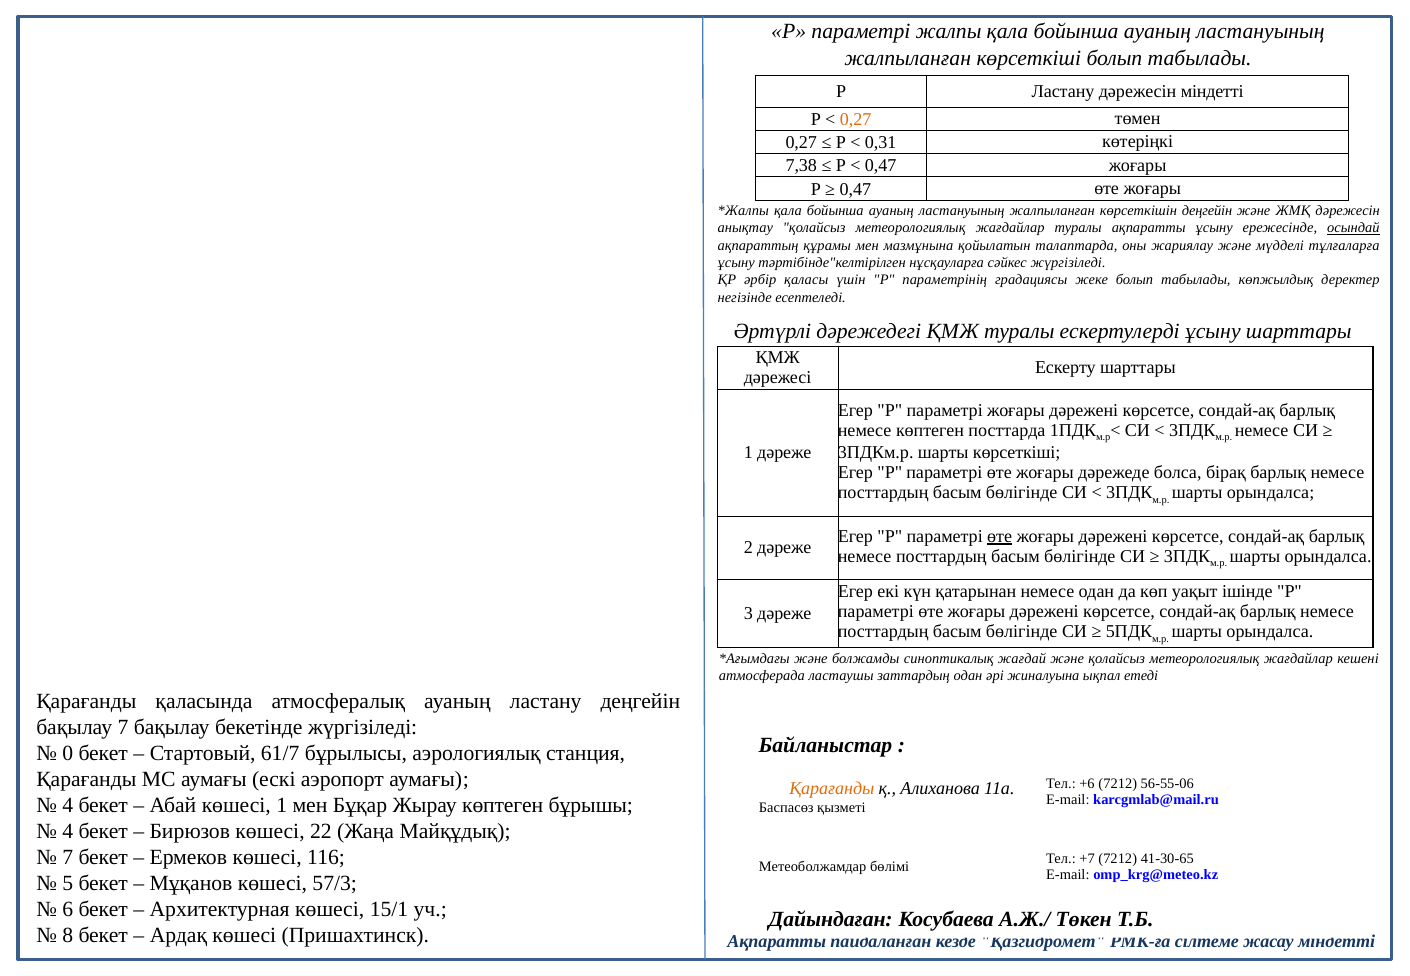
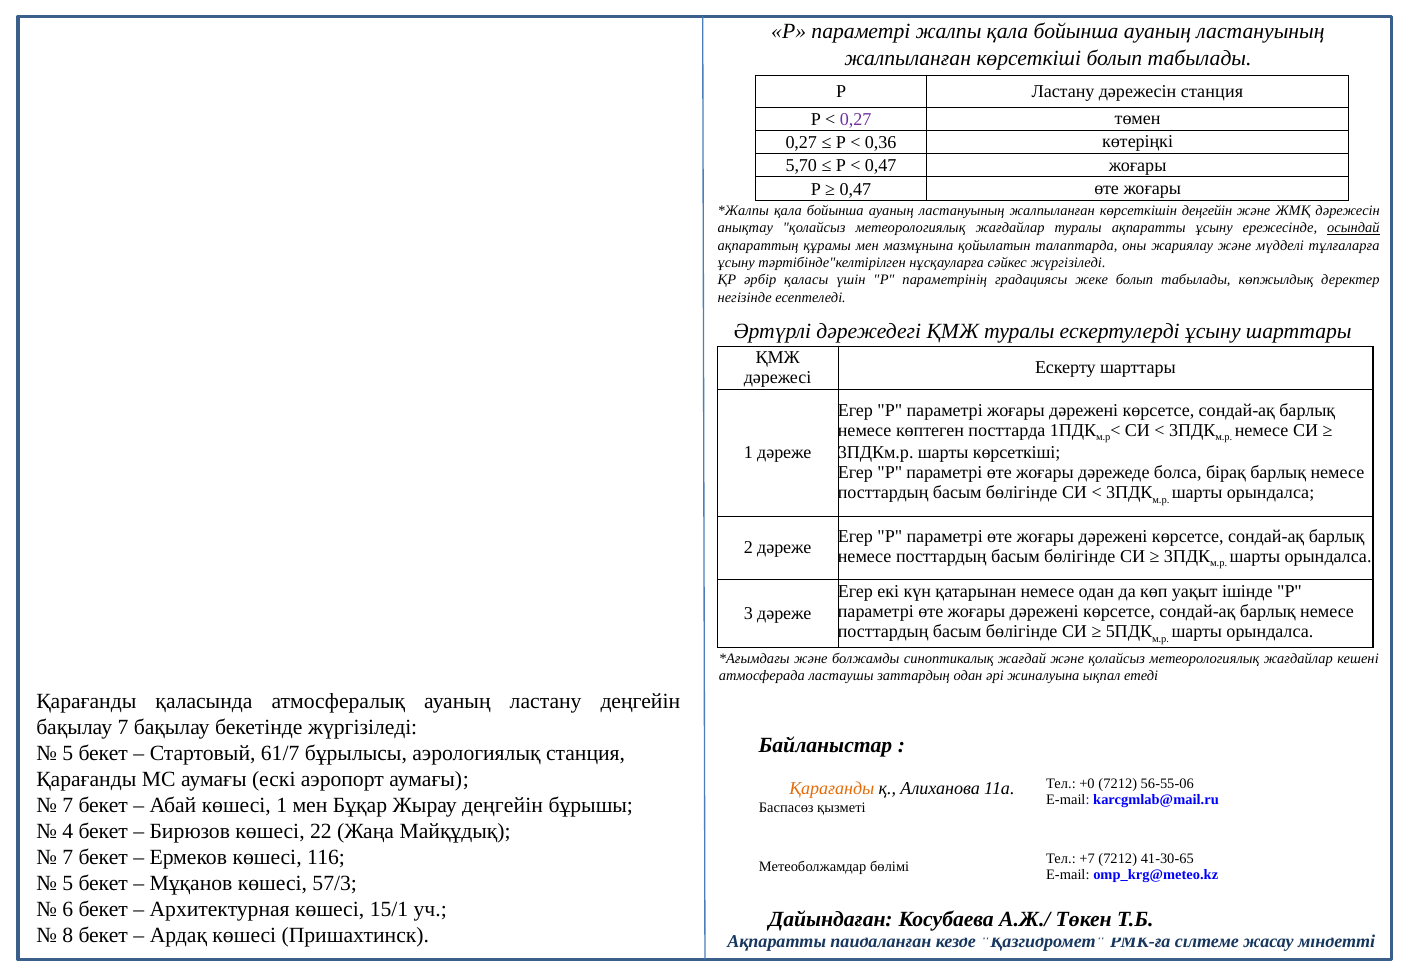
дәрежесін міндетті: міндетті -> станция
0,27 at (856, 119) colour: orange -> purple
0,31: 0,31 -> 0,36
7,38: 7,38 -> 5,70
өте at (1000, 536) underline: present -> none
0 at (68, 754): 0 -> 5
+6: +6 -> +0
4 at (68, 806): 4 -> 7
Жырау көптеген: көптеген -> деңгейін
